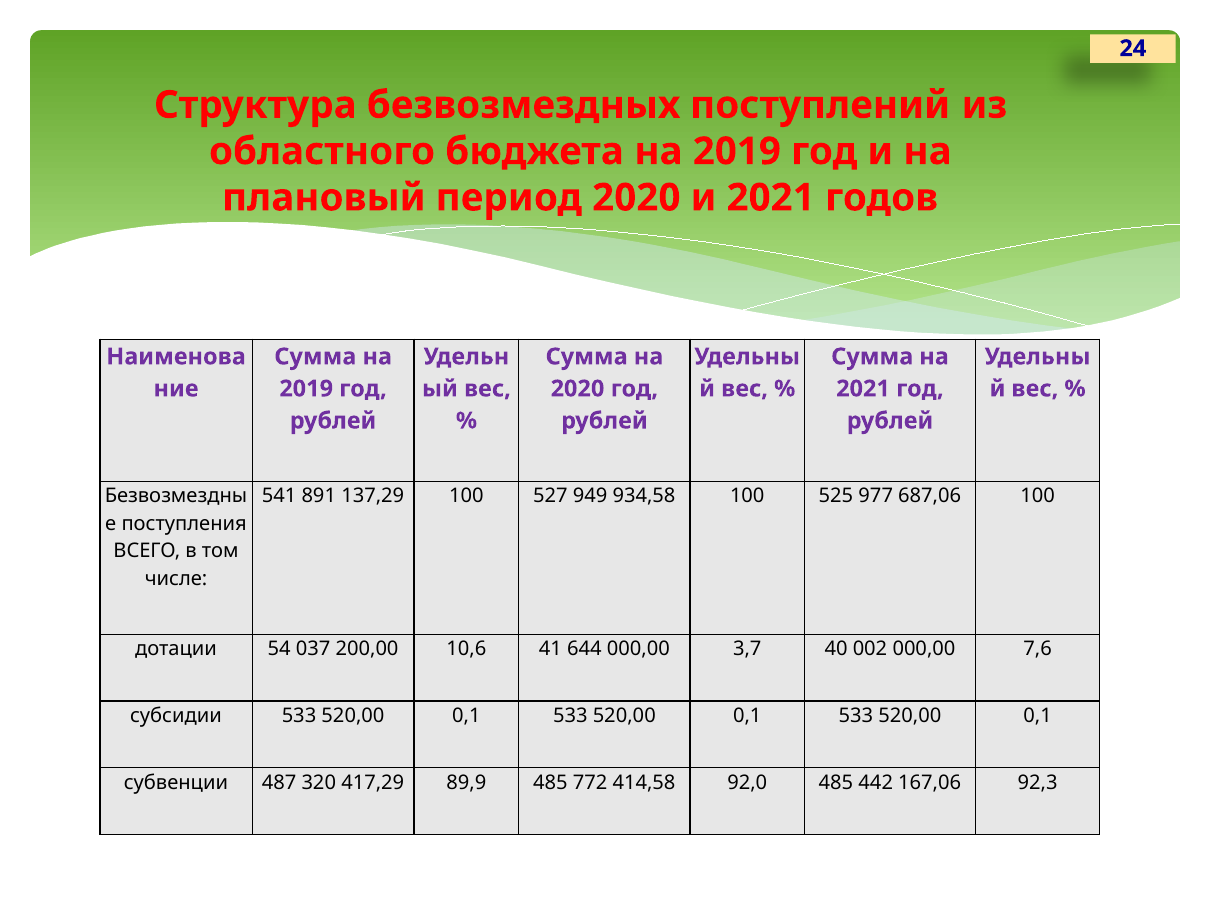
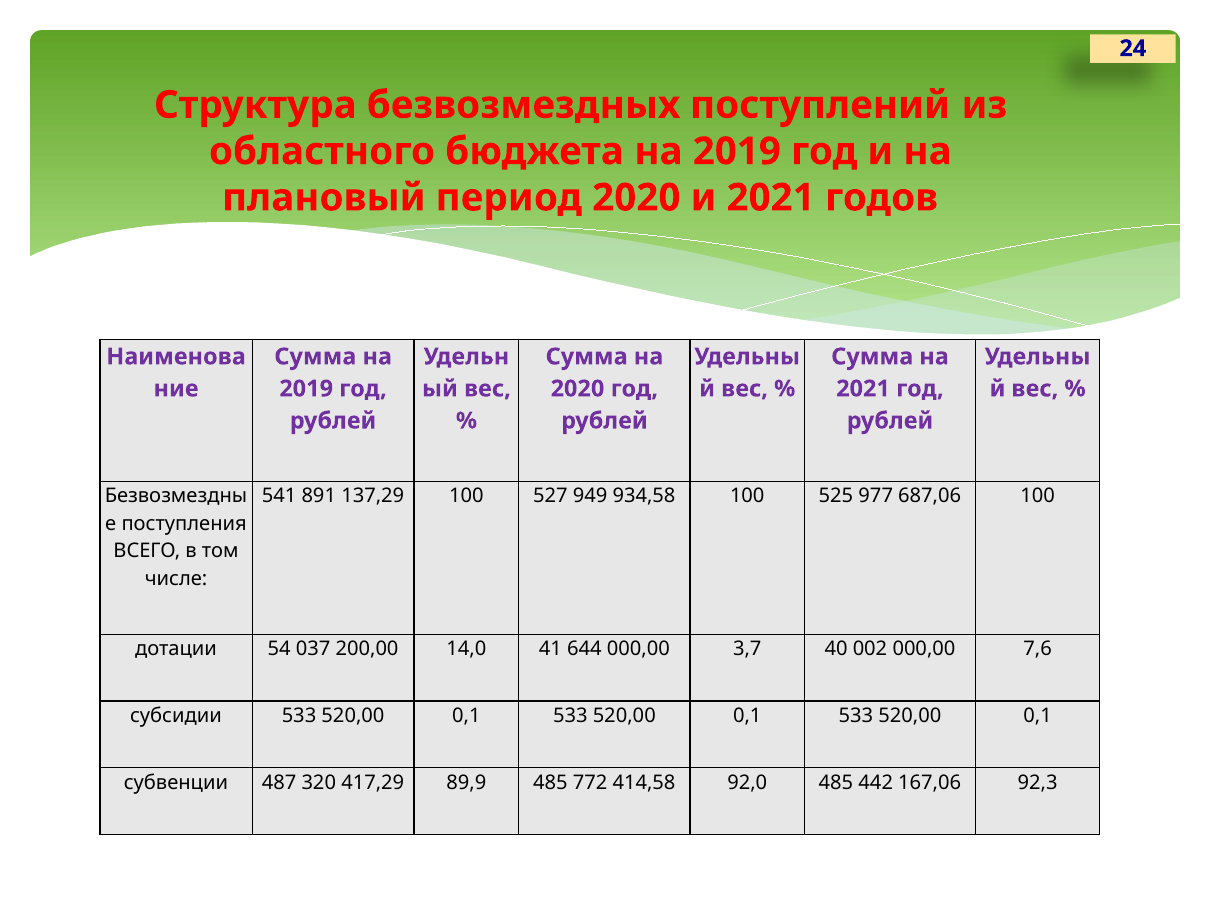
10,6: 10,6 -> 14,0
